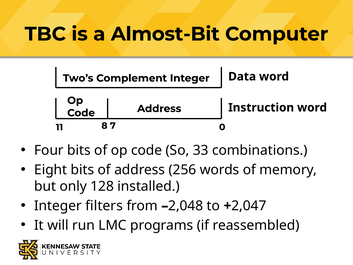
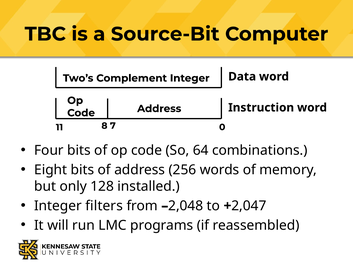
Almost-Bit: Almost-Bit -> Source-Bit
33: 33 -> 64
